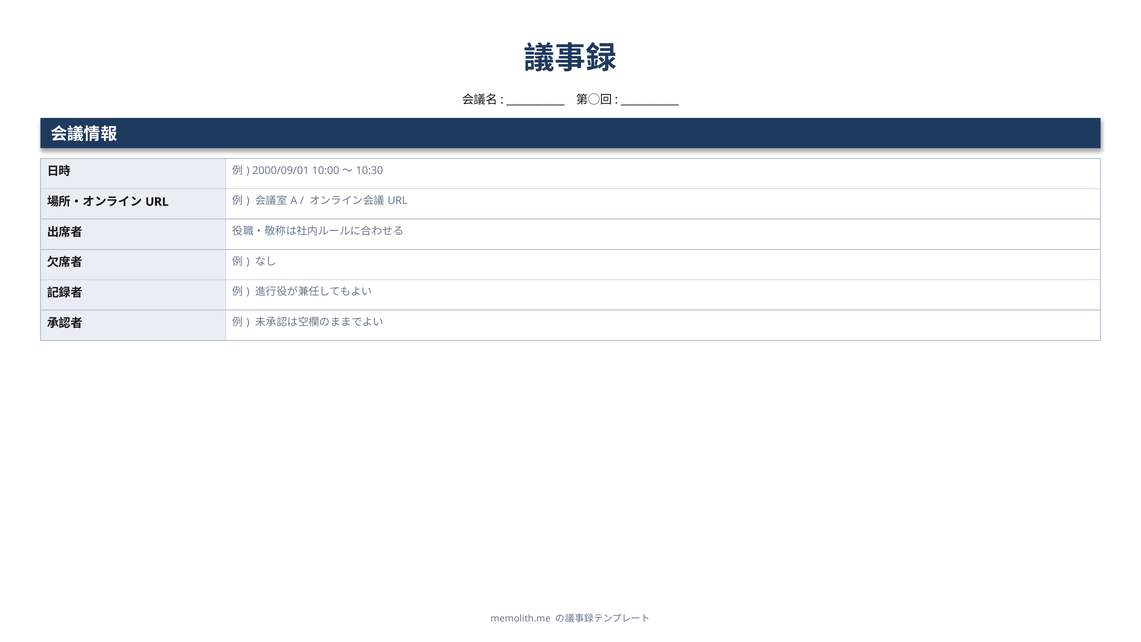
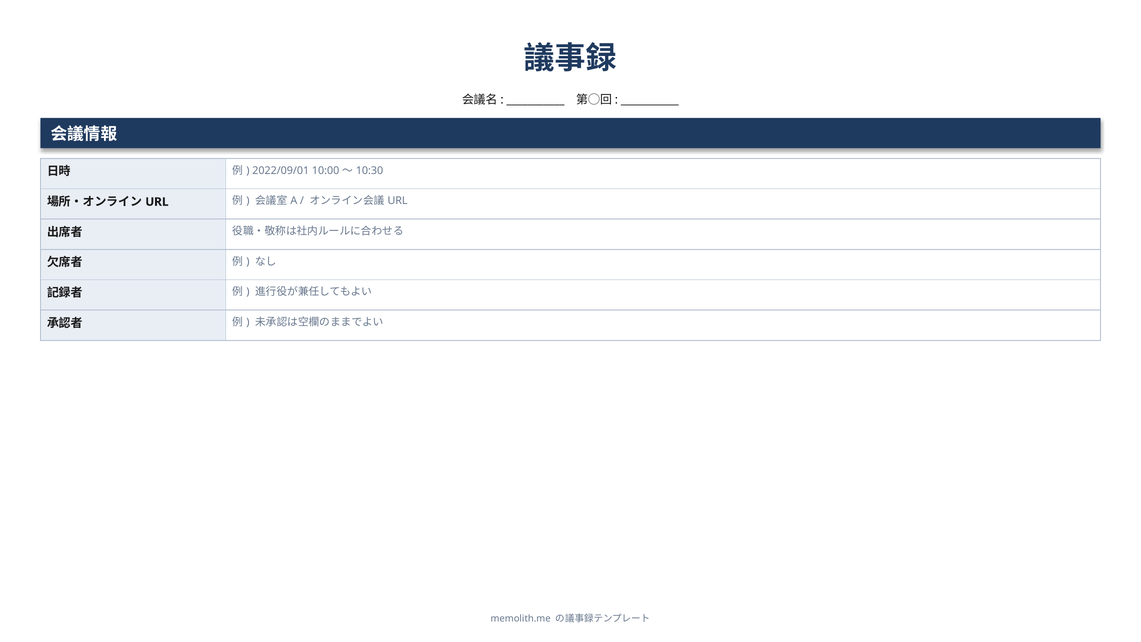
2000/09/01: 2000/09/01 -> 2022/09/01
